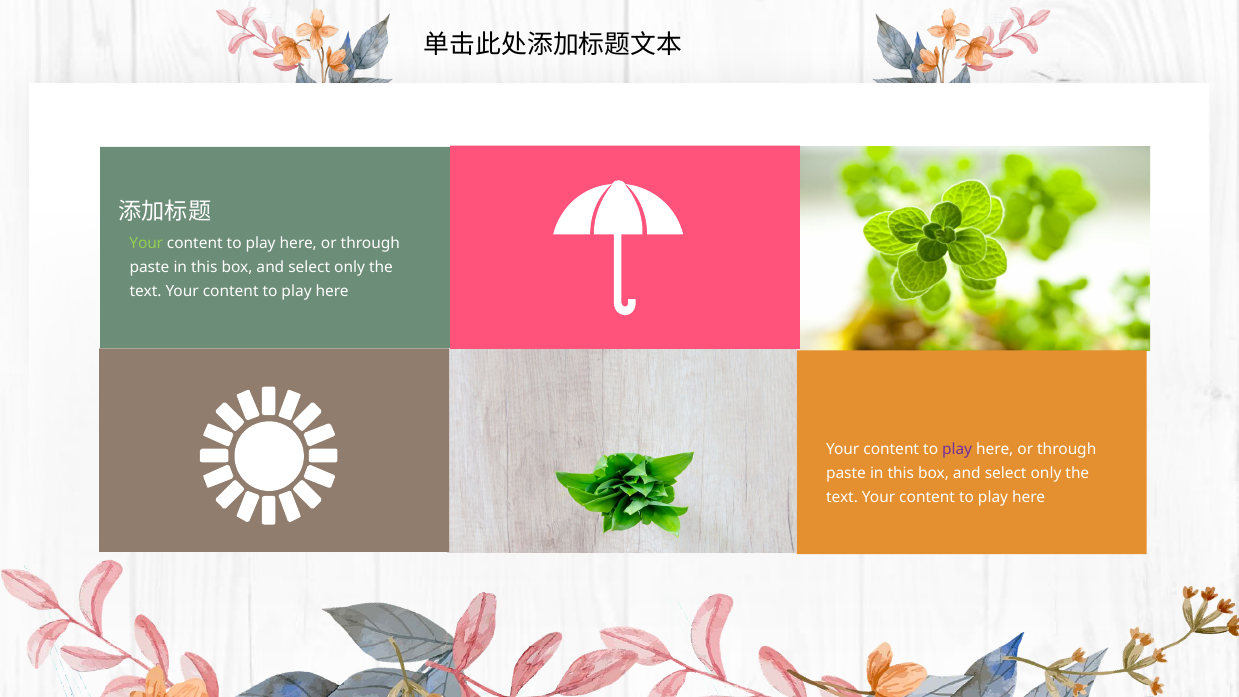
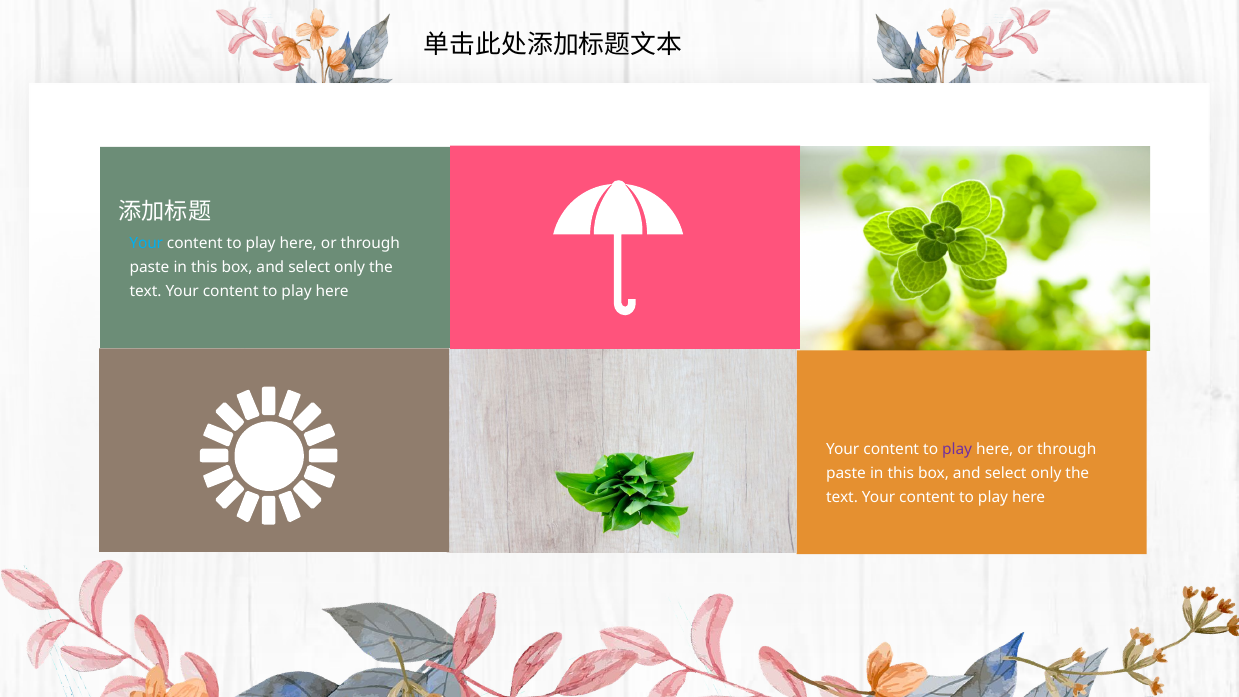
Your at (146, 243) colour: light green -> light blue
